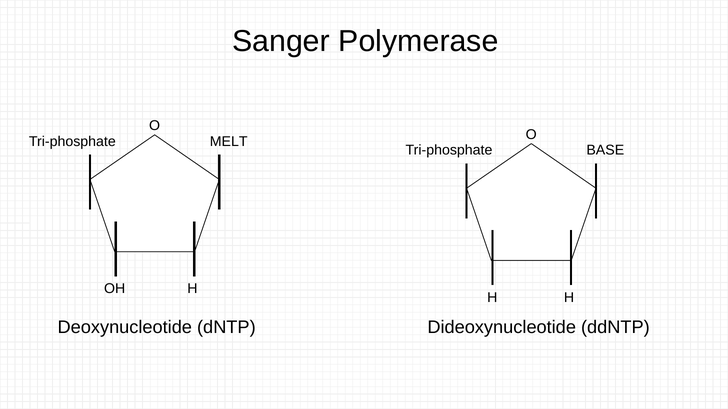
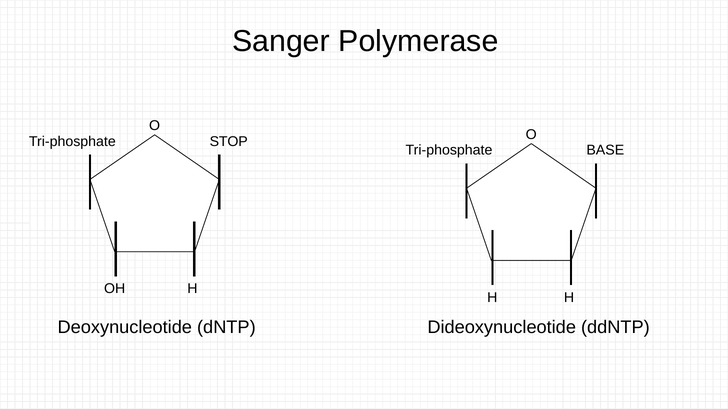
MELT: MELT -> STOP
